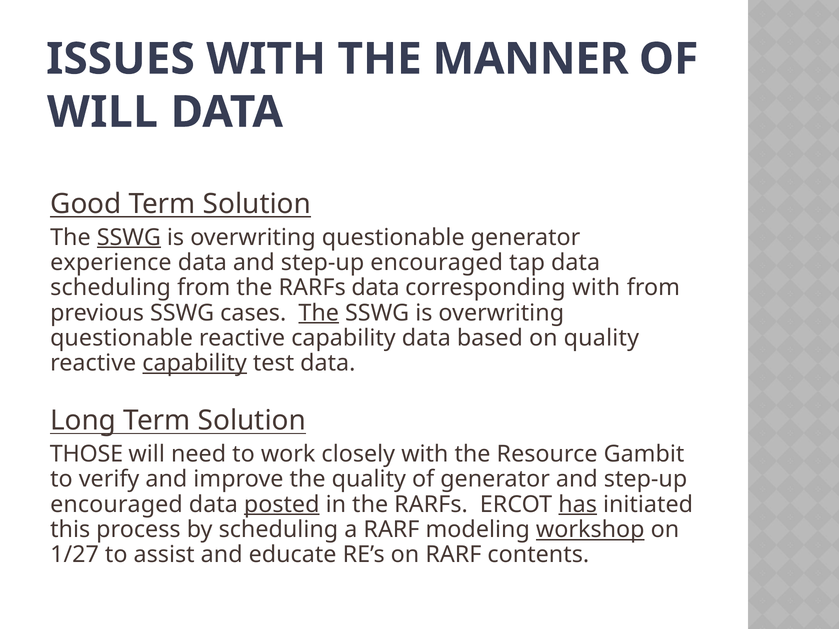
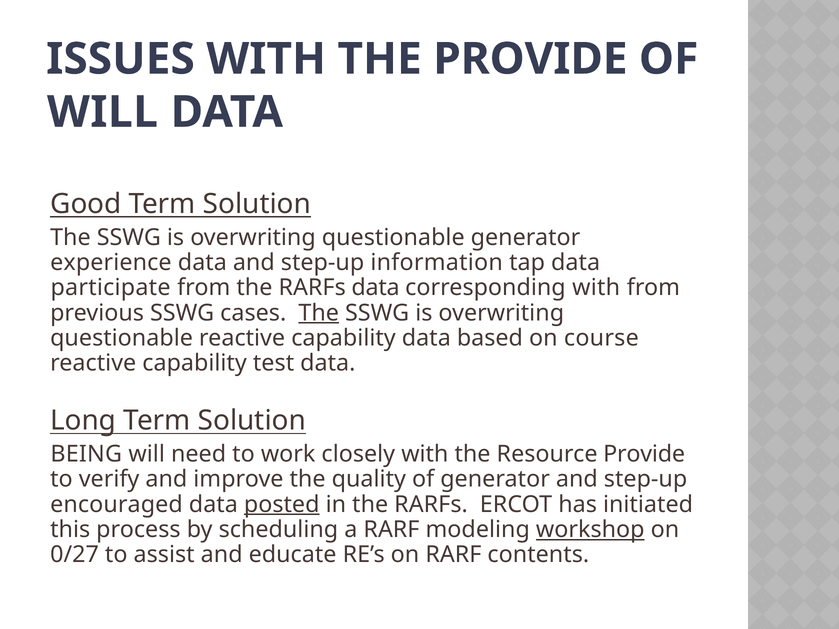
THE MANNER: MANNER -> PROVIDE
SSWG at (129, 237) underline: present -> none
data and step-up encouraged: encouraged -> information
scheduling at (111, 288): scheduling -> participate
on quality: quality -> course
capability at (195, 363) underline: present -> none
THOSE: THOSE -> BEING
Resource Gambit: Gambit -> Provide
has underline: present -> none
1/27: 1/27 -> 0/27
